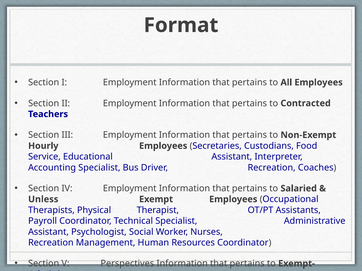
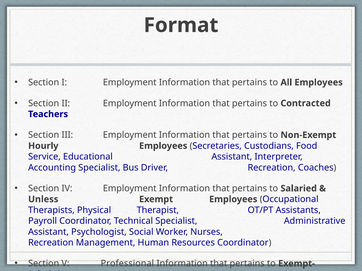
Perspectives: Perspectives -> Professional
